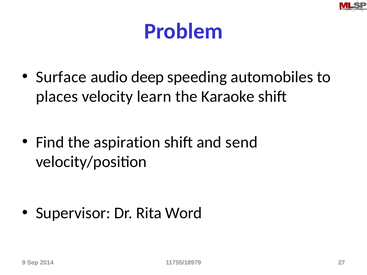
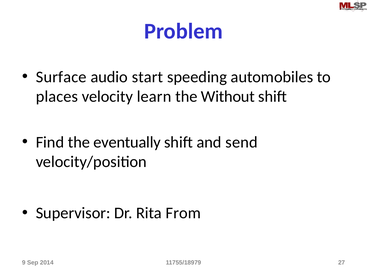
deep: deep -> start
Karaoke: Karaoke -> Without
aspiration: aspiration -> eventually
Word: Word -> From
